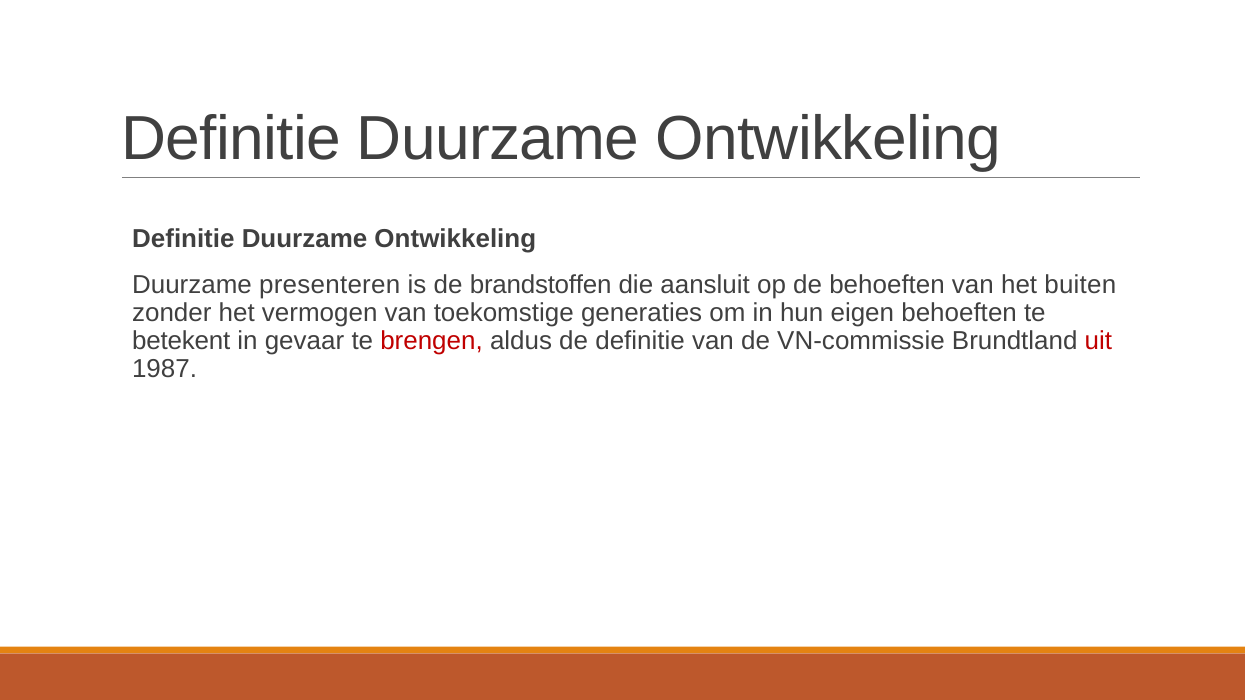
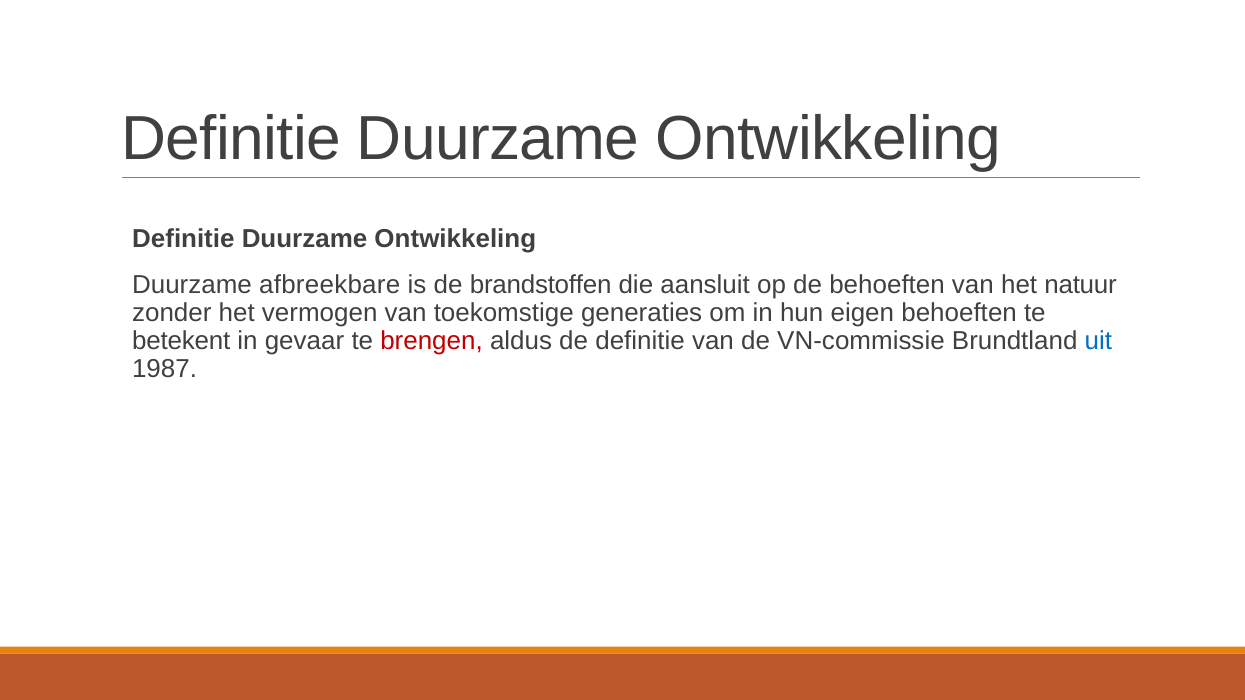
presenteren: presenteren -> afbreekbare
buiten: buiten -> natuur
uit colour: red -> blue
